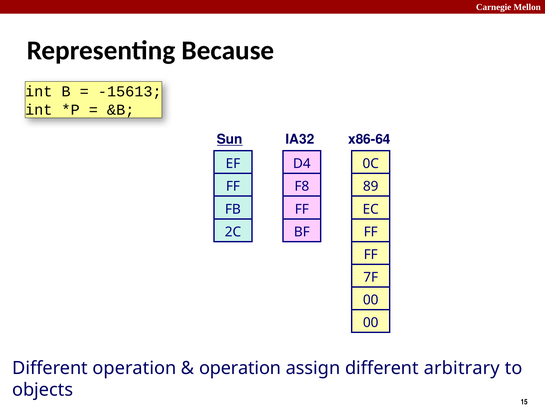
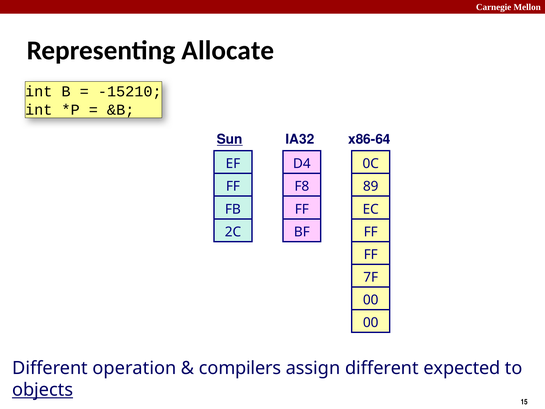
Because: Because -> Allocate
-15613: -15613 -> -15210
operation at (240, 368): operation -> compilers
arbitrary: arbitrary -> expected
objects underline: none -> present
